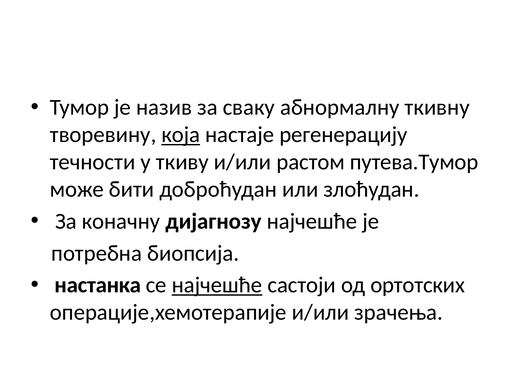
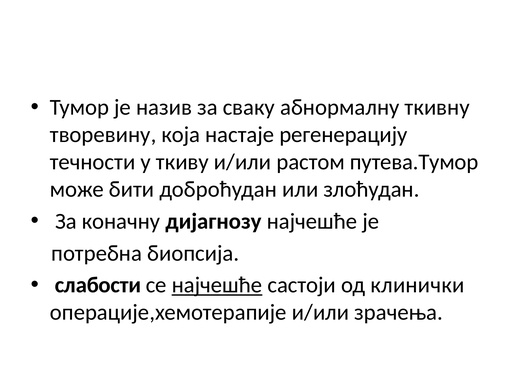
која underline: present -> none
настанка: настанка -> слабости
ортотских: ортотских -> клинички
